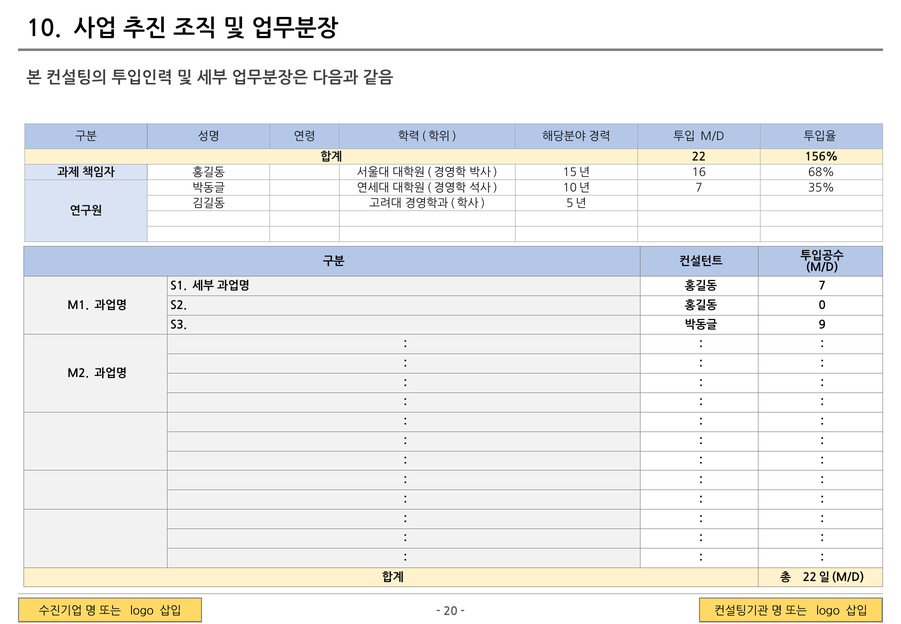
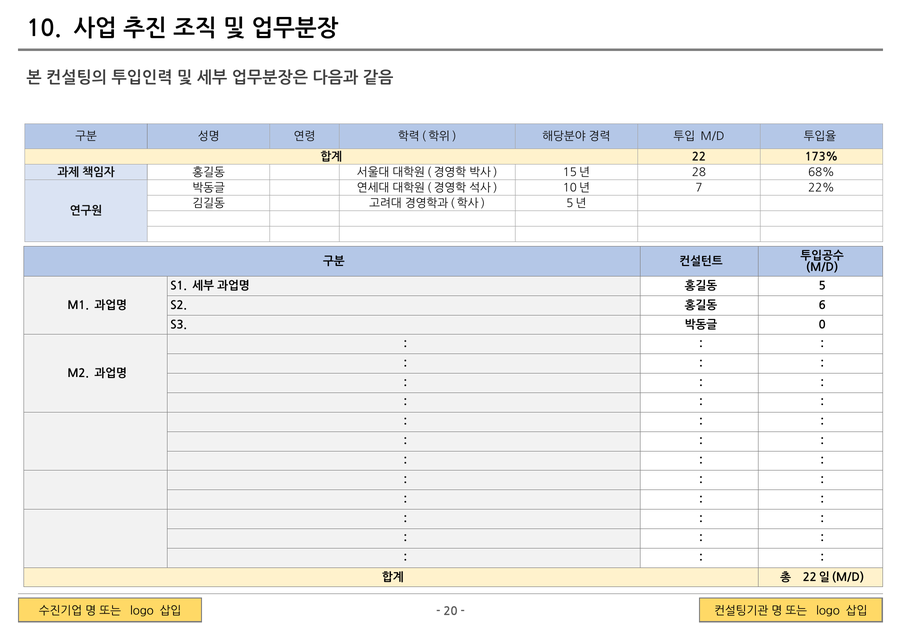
156%: 156% -> 173%
16: 16 -> 28
35%: 35% -> 22%
7 at (822, 286): 7 -> 5
0: 0 -> 6
9: 9 -> 0
